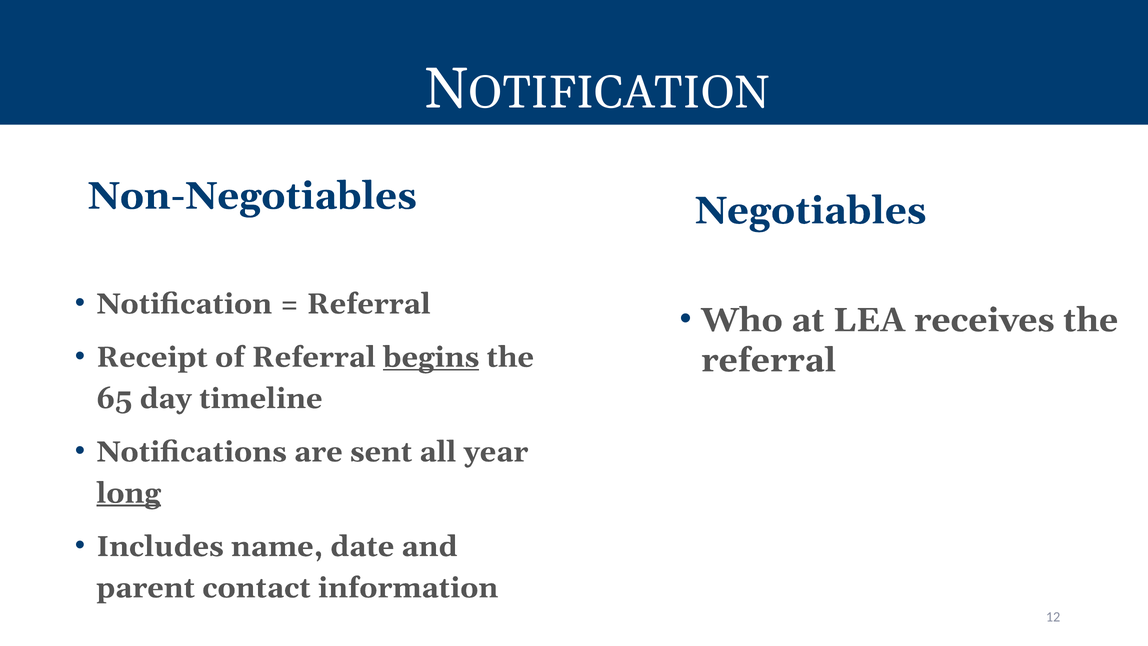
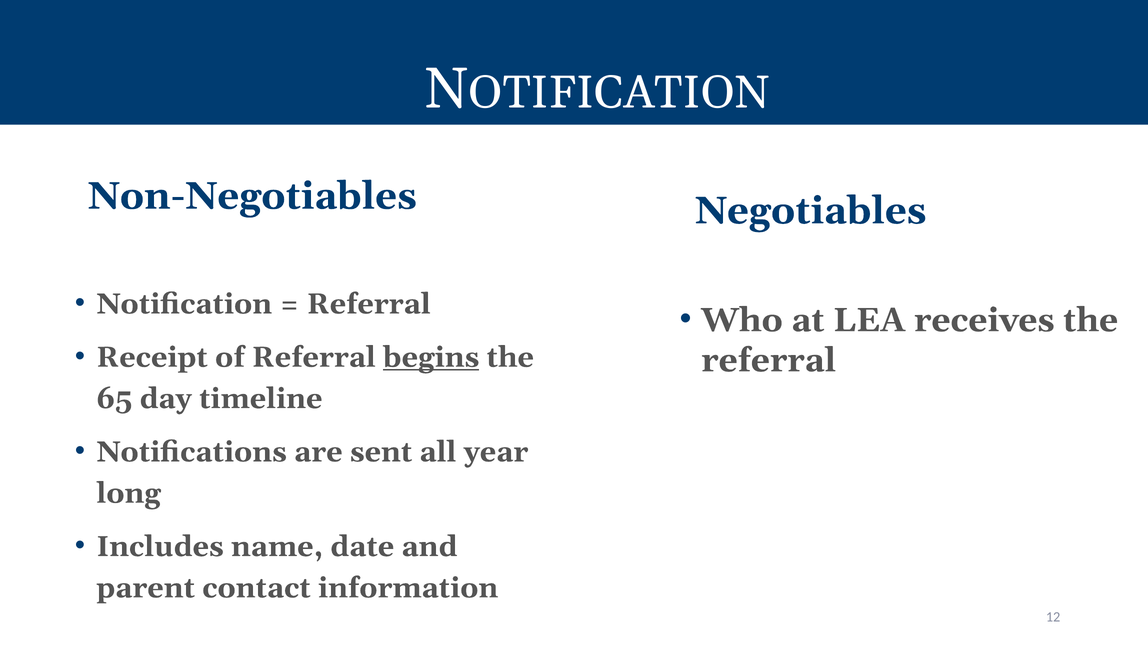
long underline: present -> none
